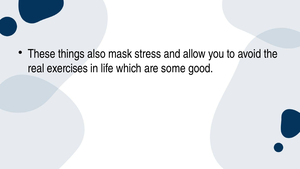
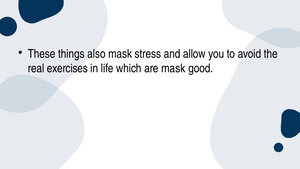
are some: some -> mask
